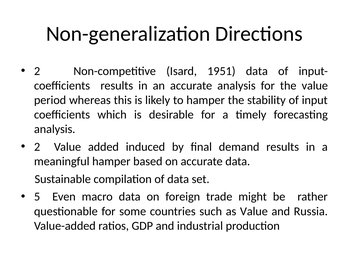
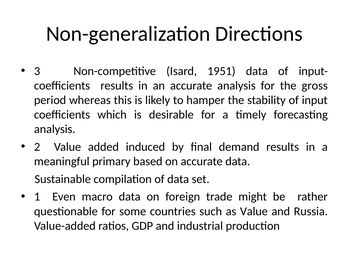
2 at (37, 71): 2 -> 3
the value: value -> gross
meaningful hamper: hamper -> primary
5: 5 -> 1
